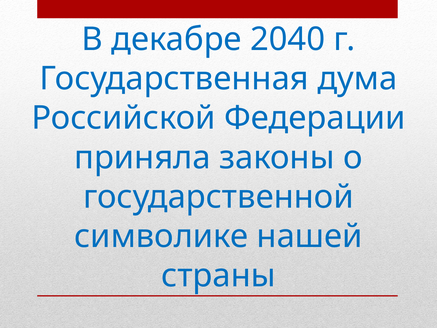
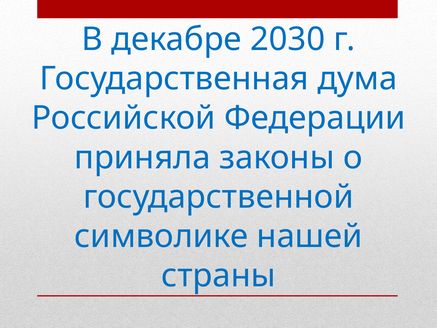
2040: 2040 -> 2030
